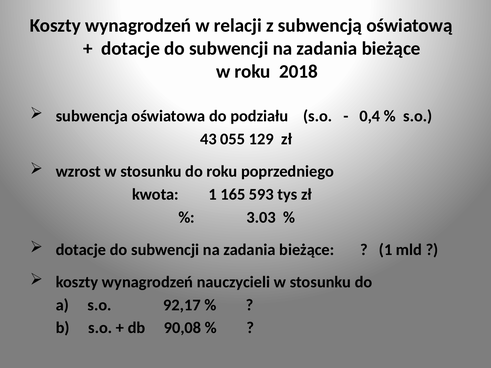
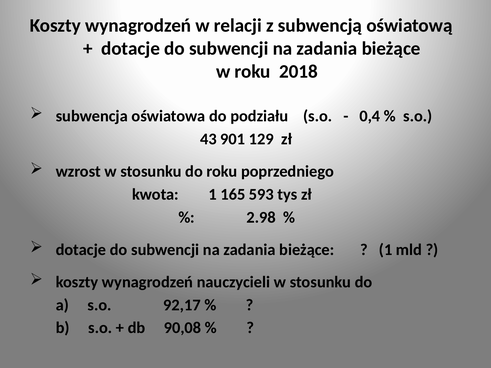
055: 055 -> 901
3.03: 3.03 -> 2.98
